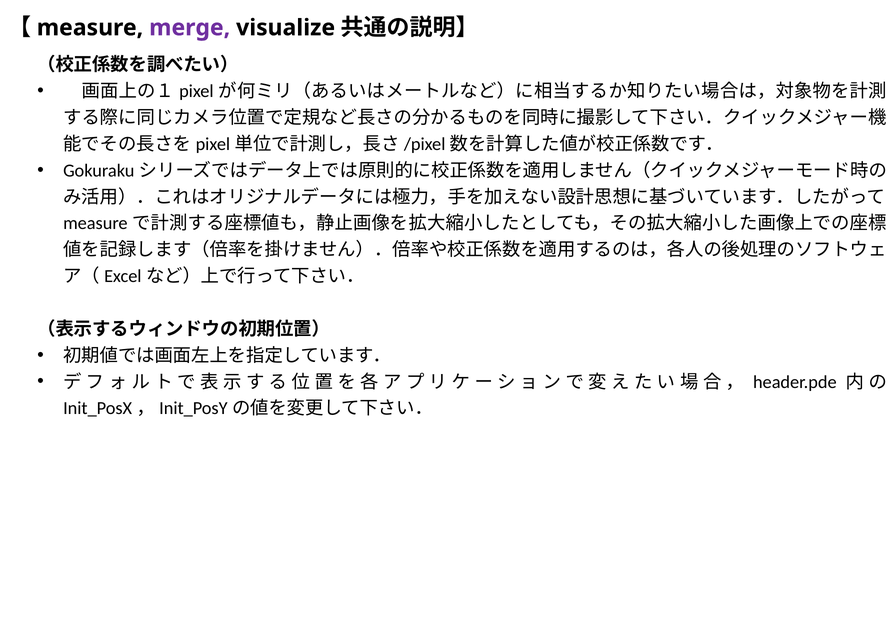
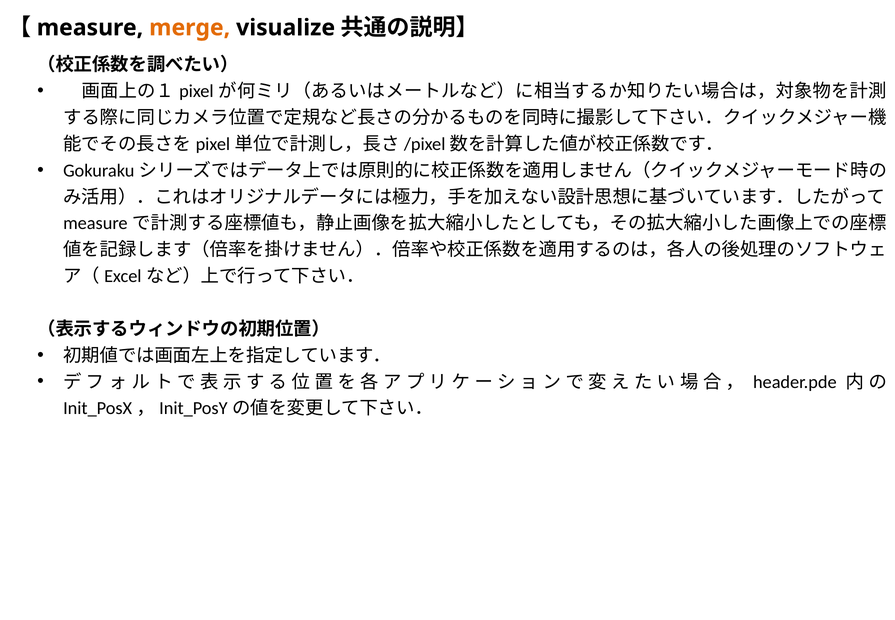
merge colour: purple -> orange
